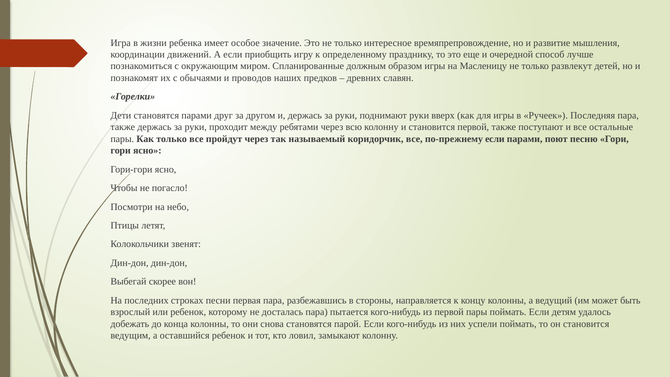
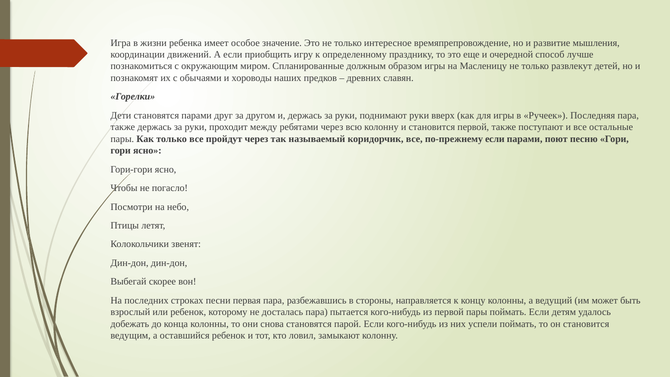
проводов: проводов -> хороводы
